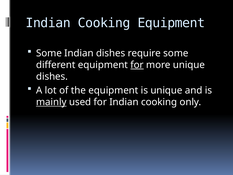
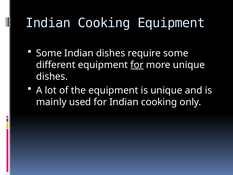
mainly underline: present -> none
